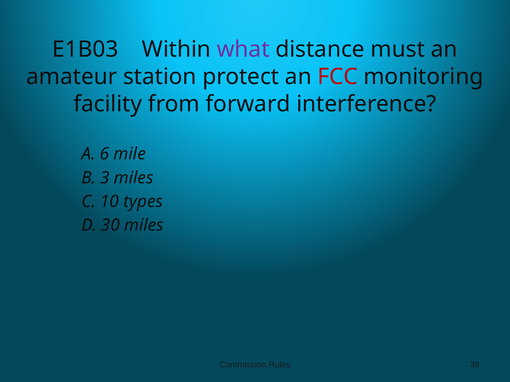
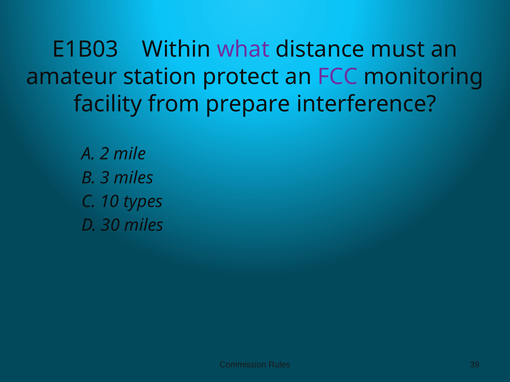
FCC colour: red -> purple
forward: forward -> prepare
6: 6 -> 2
